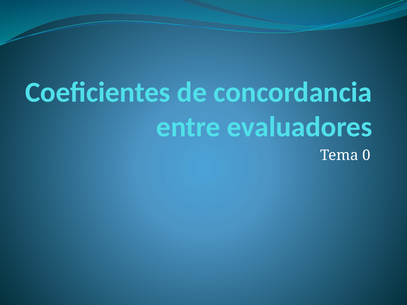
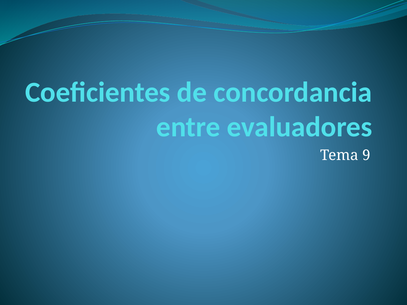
0: 0 -> 9
